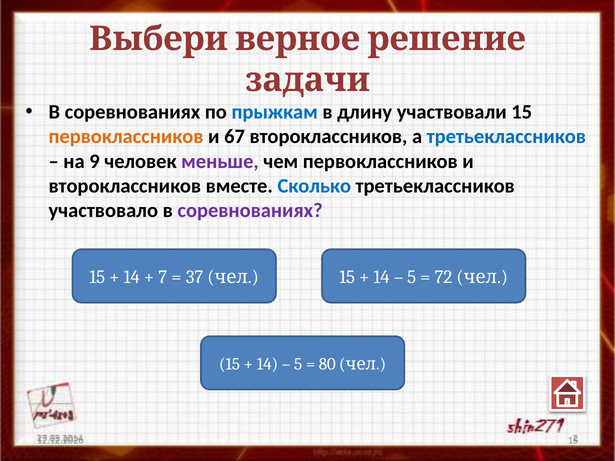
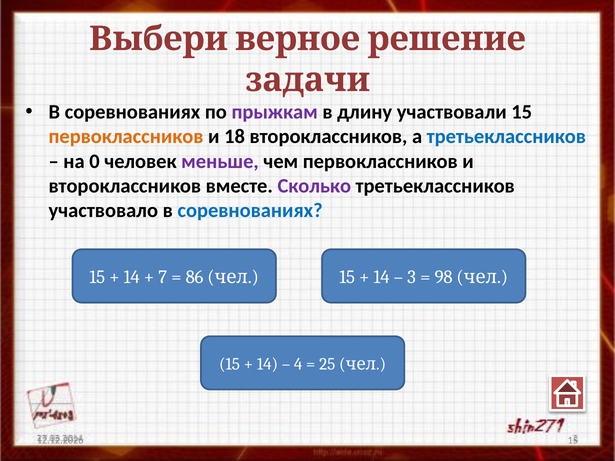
прыжкам colour: blue -> purple
67: 67 -> 18
9: 9 -> 0
Сколько colour: blue -> purple
соревнованиях at (250, 211) colour: purple -> blue
37: 37 -> 86
5 at (412, 277): 5 -> 3
72: 72 -> 98
5 at (298, 364): 5 -> 4
80: 80 -> 25
